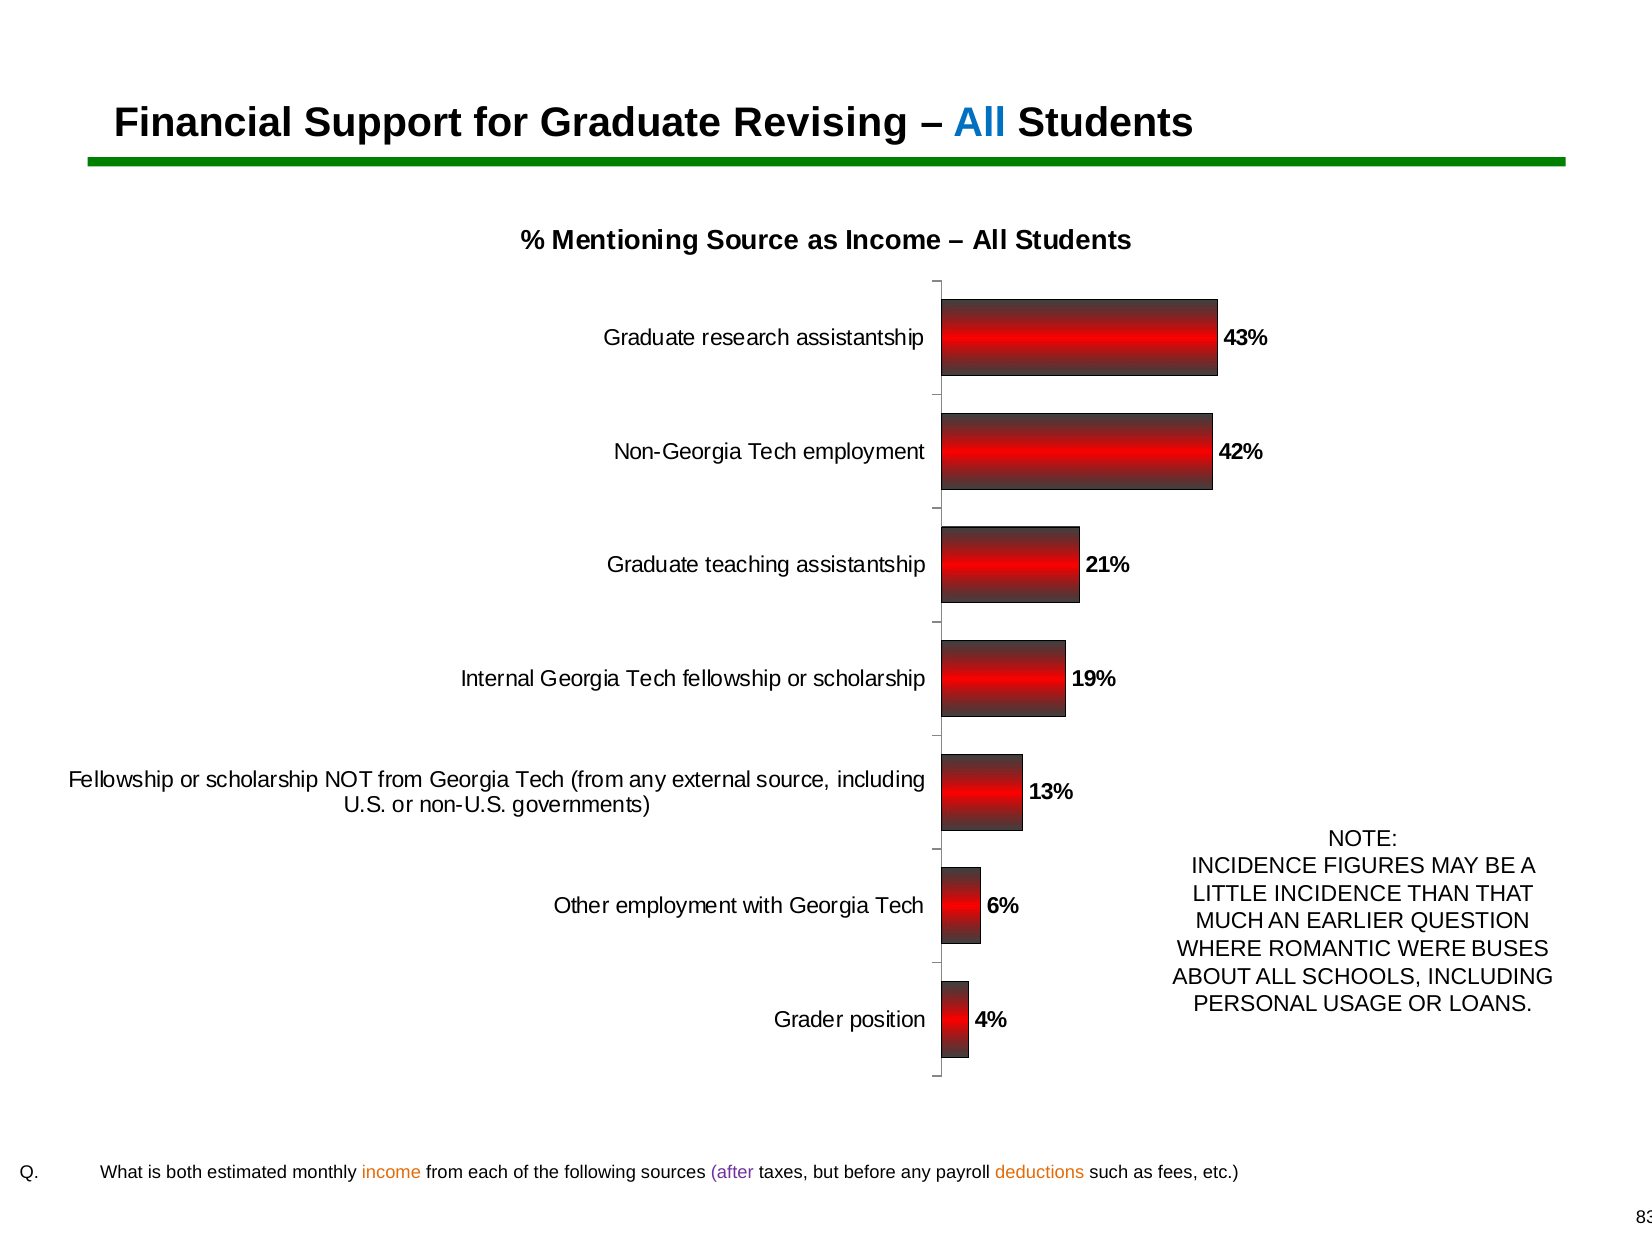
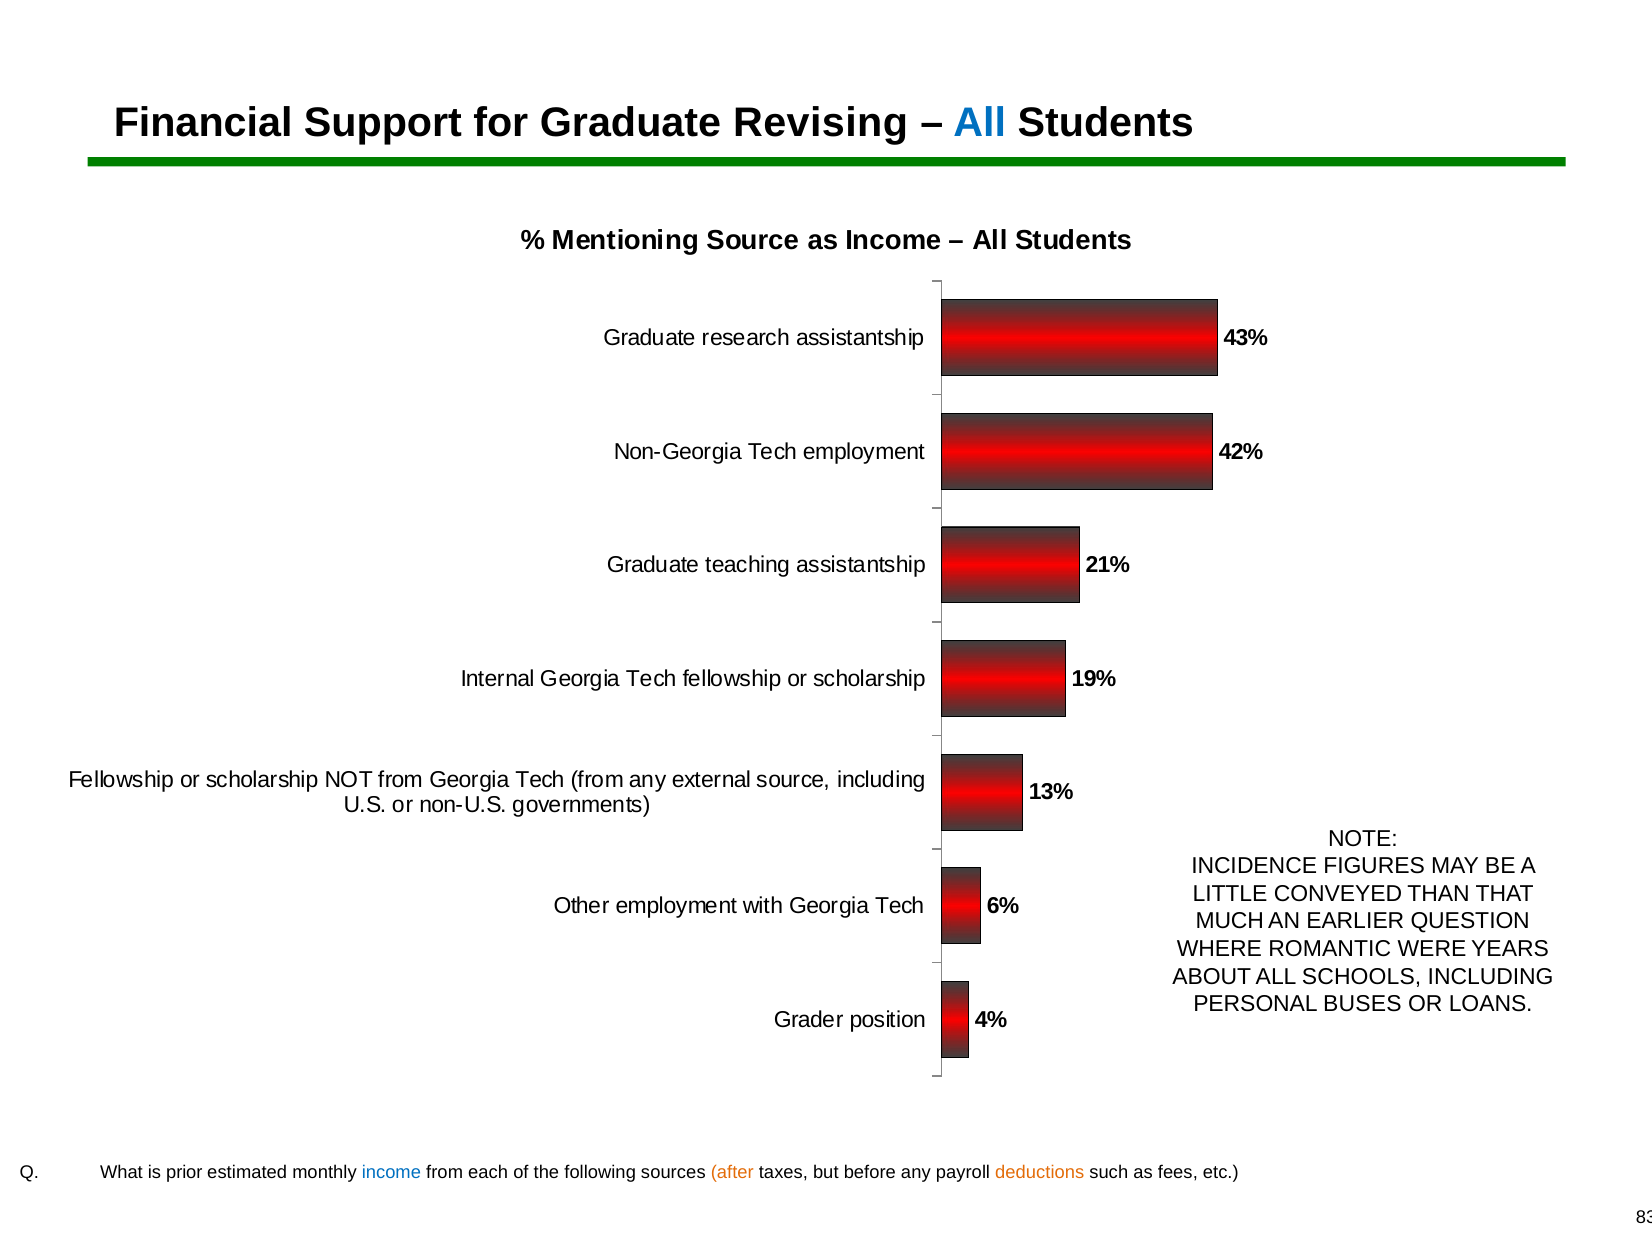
LITTLE INCIDENCE: INCIDENCE -> CONVEYED
BUSES: BUSES -> YEARS
USAGE: USAGE -> BUSES
both: both -> prior
income at (391, 1172) colour: orange -> blue
after colour: purple -> orange
